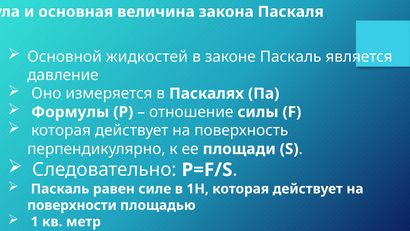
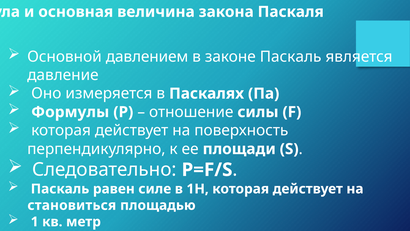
жидкостей: жидкостей -> давлением
поверхности: поверхности -> становиться
